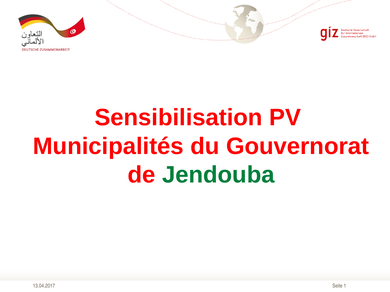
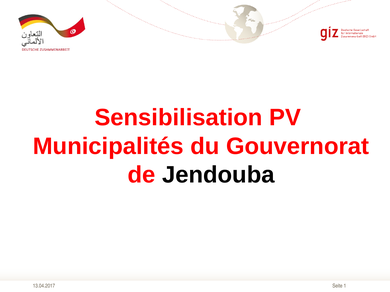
Jendouba colour: green -> black
